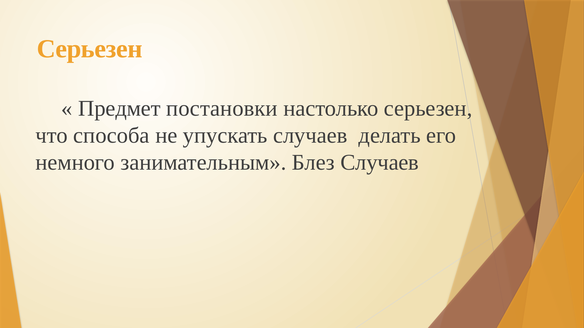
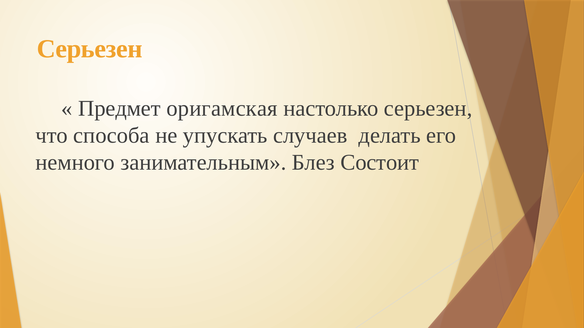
постановки: постановки -> оригамская
Блез Случаев: Случаев -> Состоит
